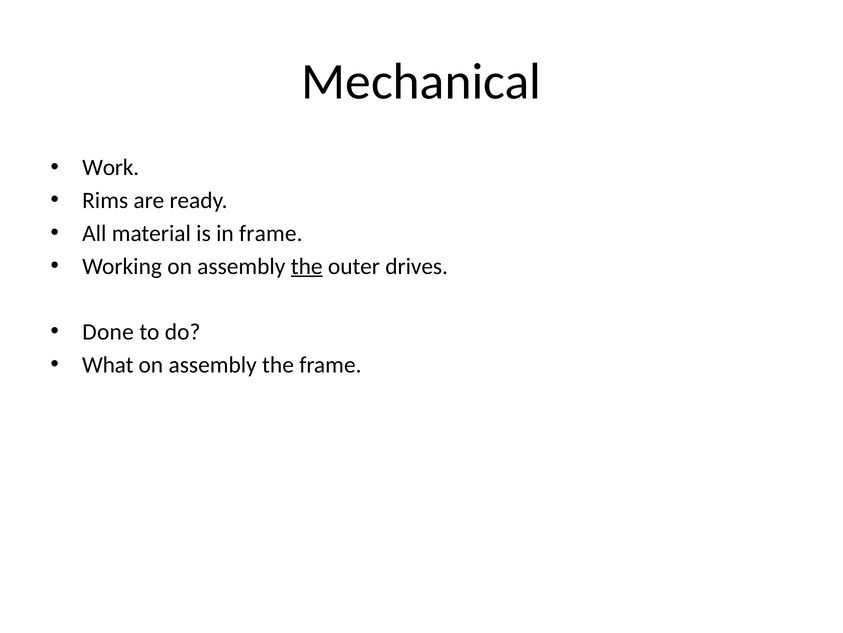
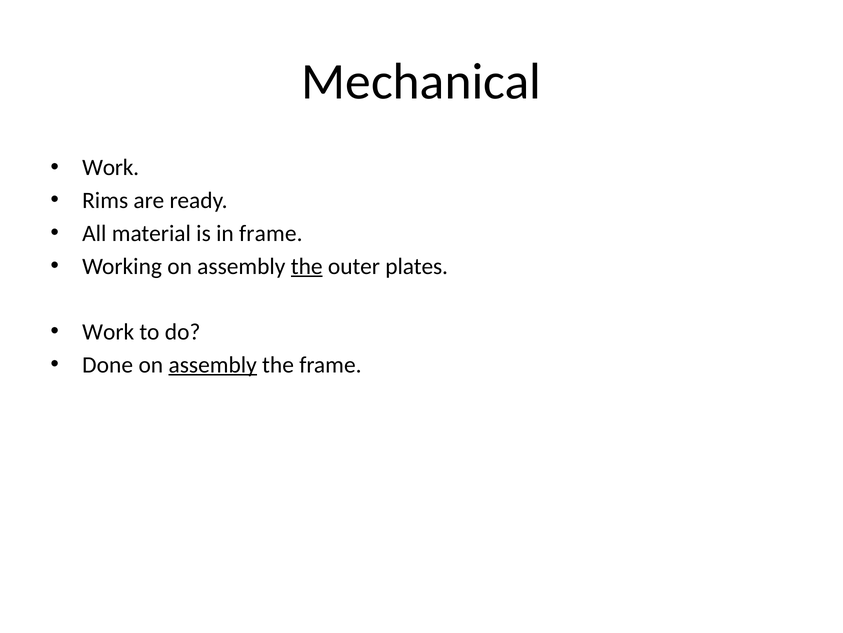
drives: drives -> plates
Done at (108, 332): Done -> Work
What: What -> Done
assembly at (213, 364) underline: none -> present
